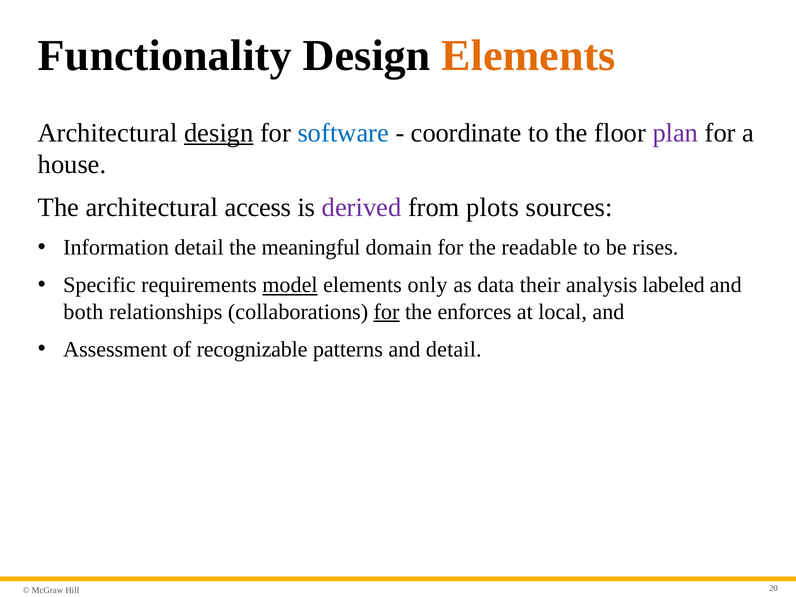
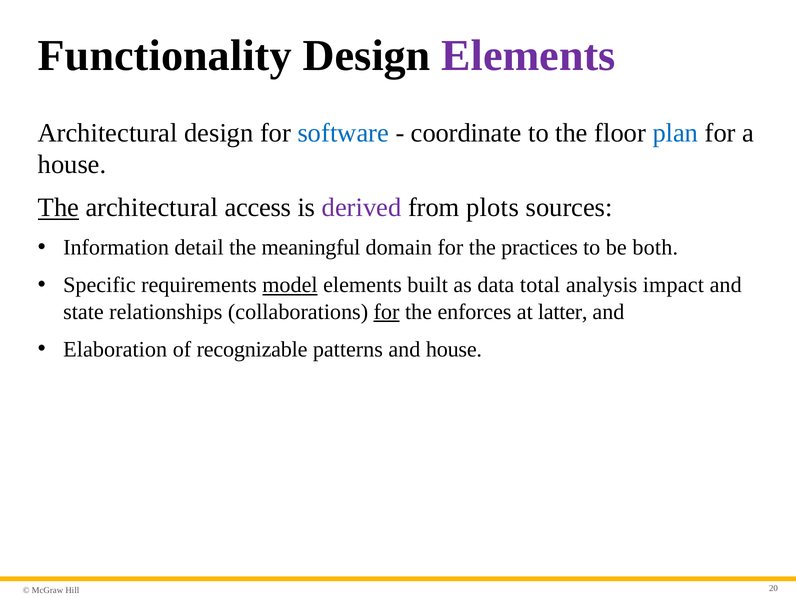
Elements at (528, 56) colour: orange -> purple
design at (219, 133) underline: present -> none
plan colour: purple -> blue
The at (58, 208) underline: none -> present
readable: readable -> practices
rises: rises -> both
only: only -> built
their: their -> total
labeled: labeled -> impact
both: both -> state
local: local -> latter
Assessment: Assessment -> Elaboration
and detail: detail -> house
